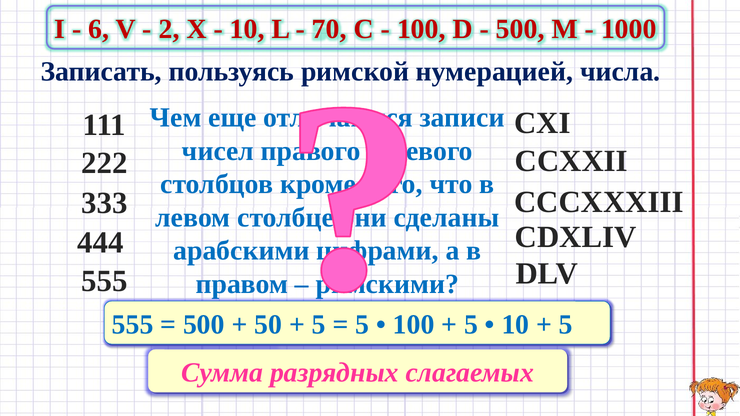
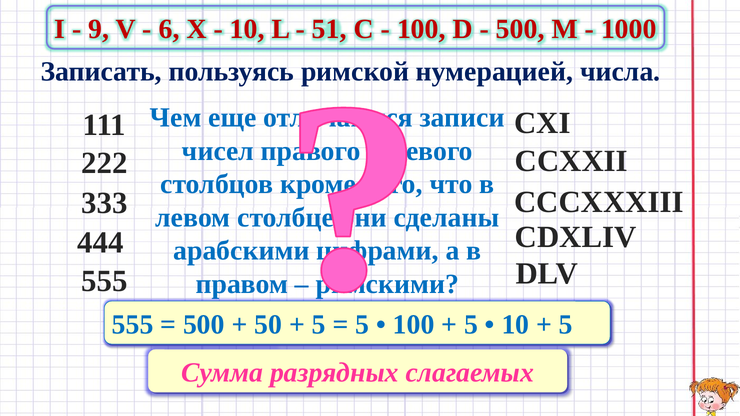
6: 6 -> 9
2: 2 -> 6
70: 70 -> 51
